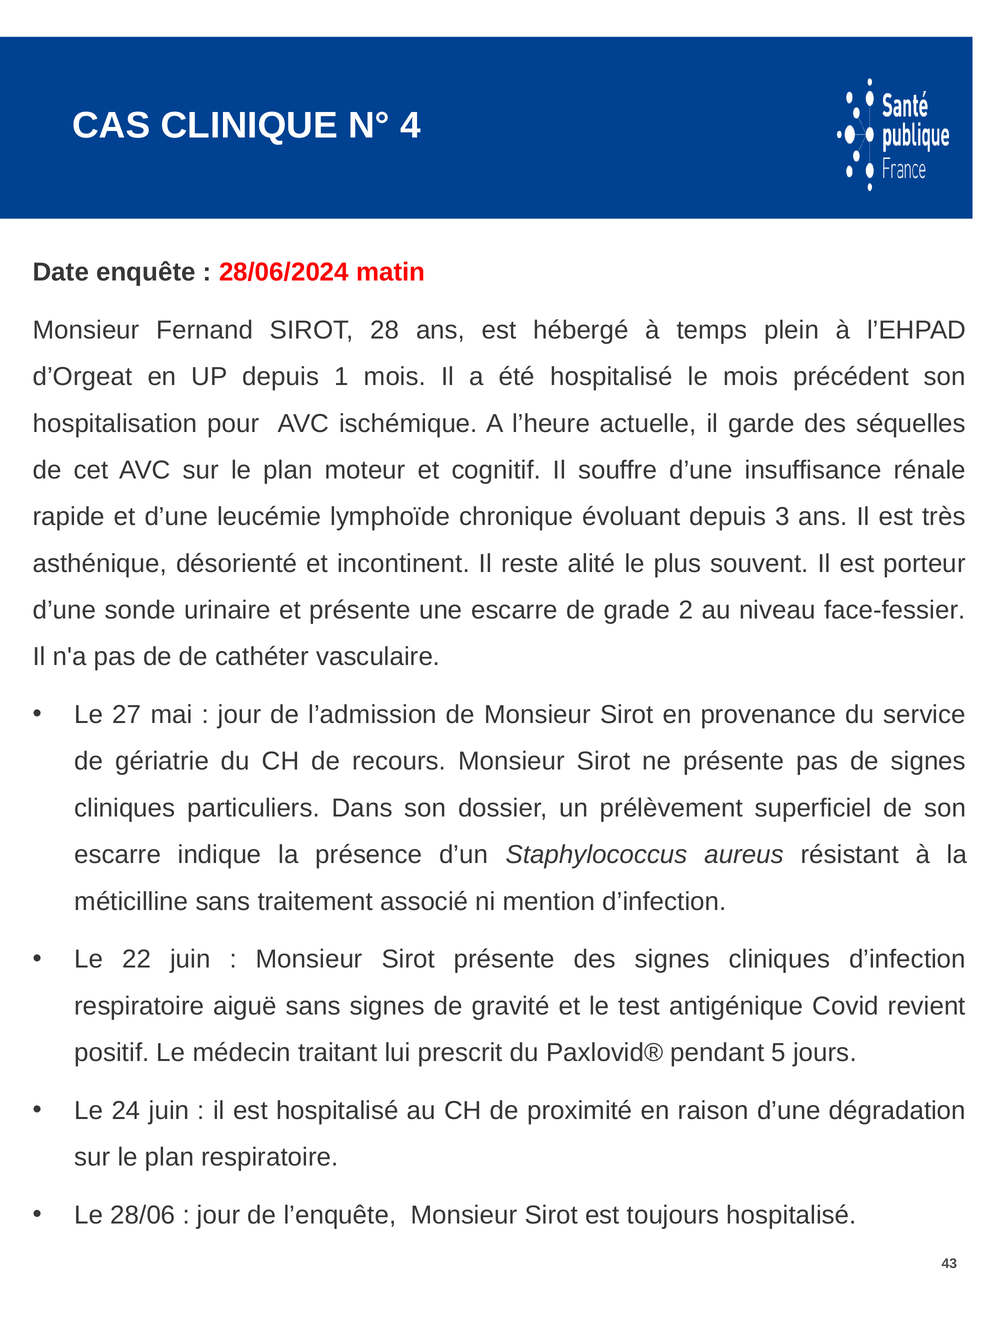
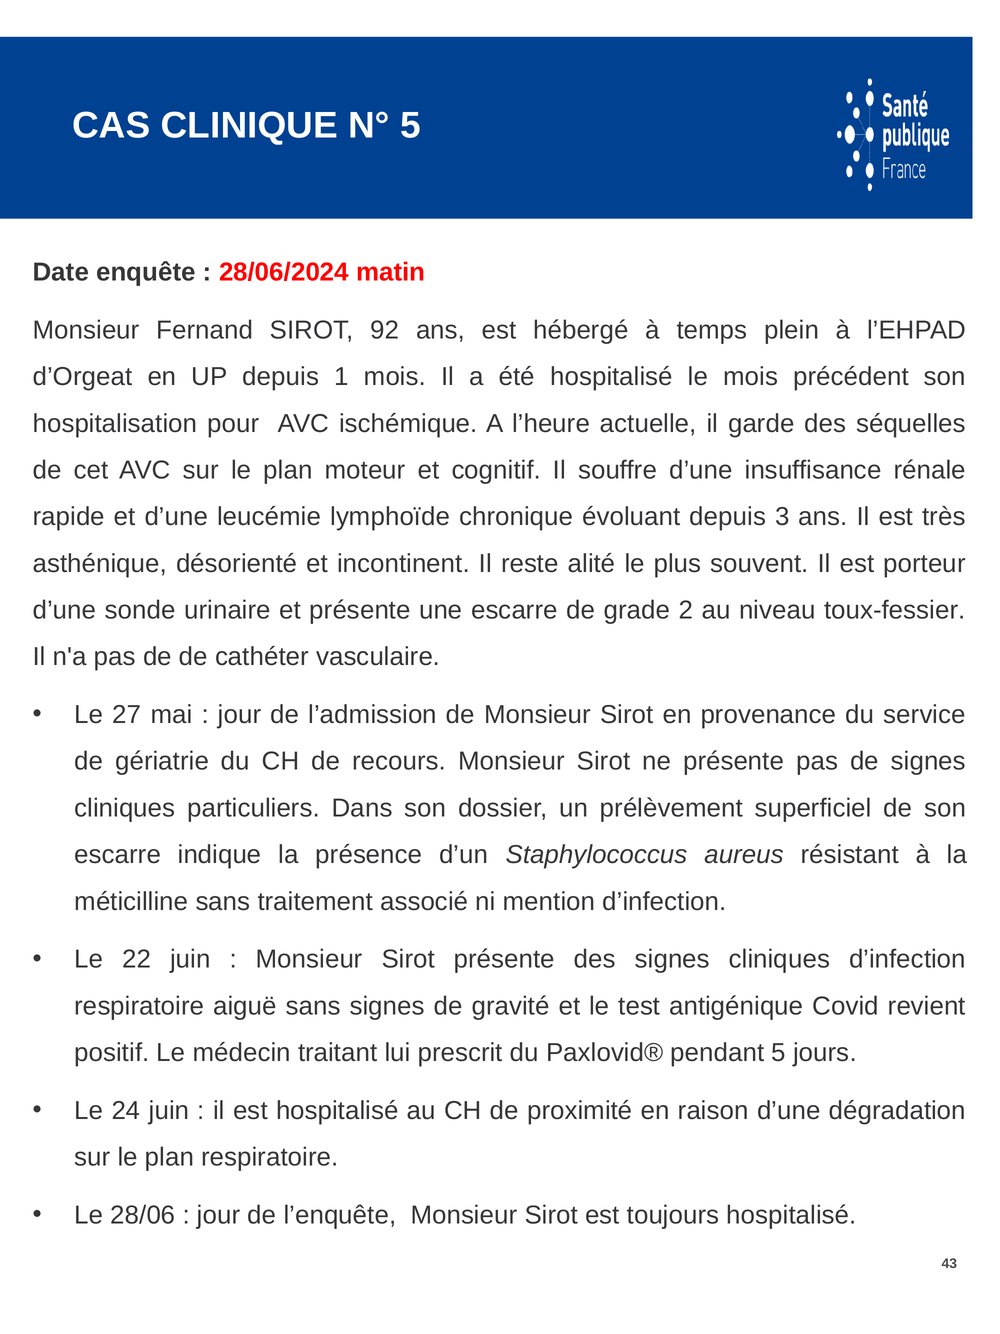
N° 4: 4 -> 5
28: 28 -> 92
face-fessier: face-fessier -> toux-fessier
